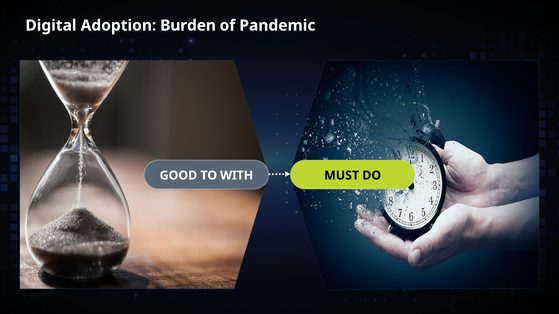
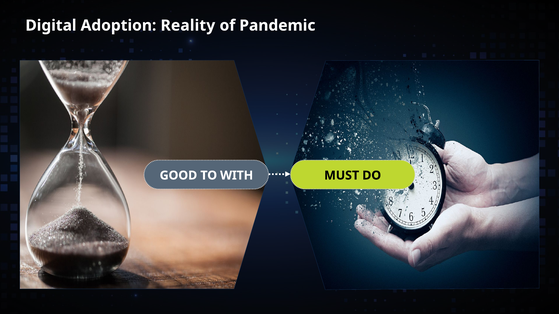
Burden: Burden -> Reality
